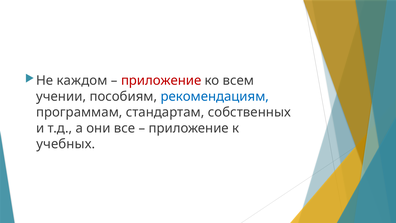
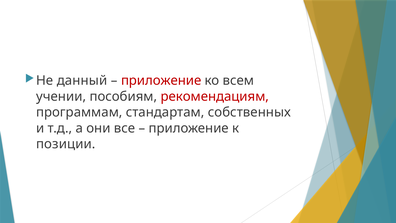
каждом: каждом -> данный
рекомендациям colour: blue -> red
учебных: учебных -> позиции
